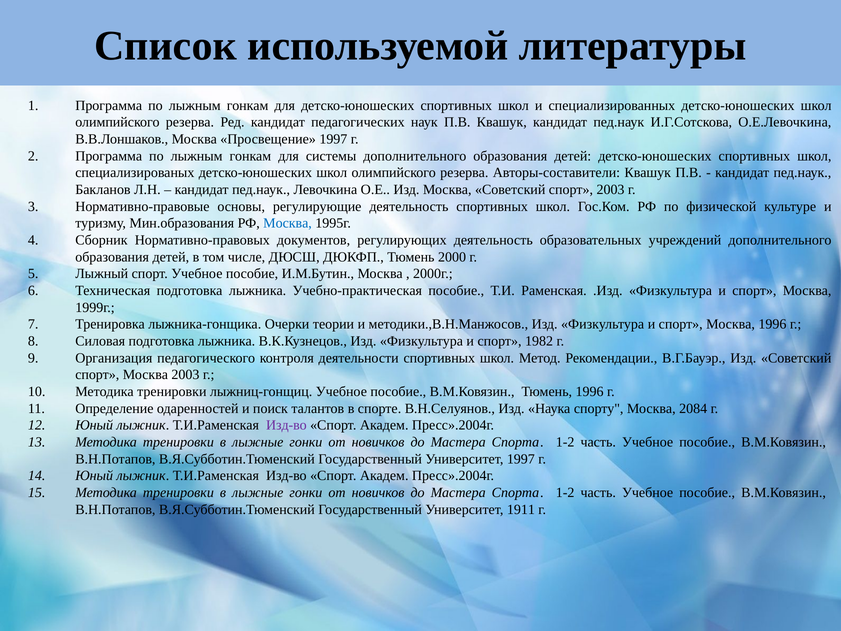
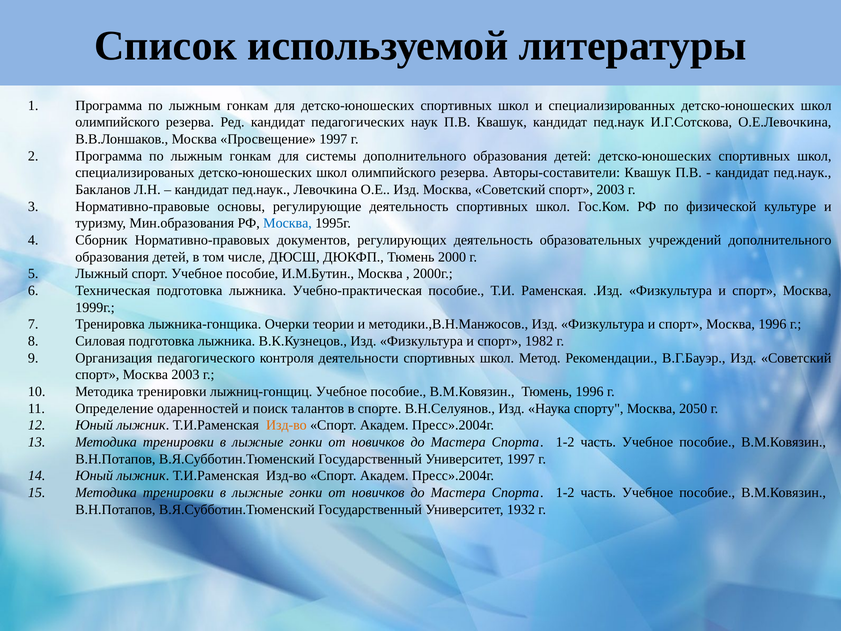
2084: 2084 -> 2050
Изд-во at (286, 425) colour: purple -> orange
1911: 1911 -> 1932
